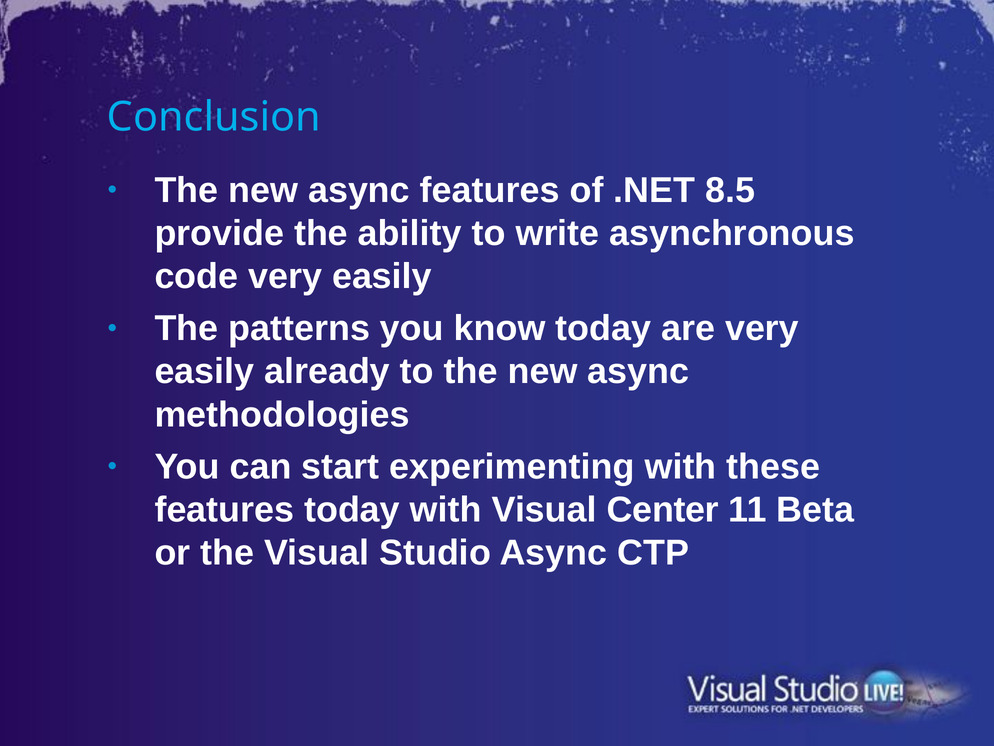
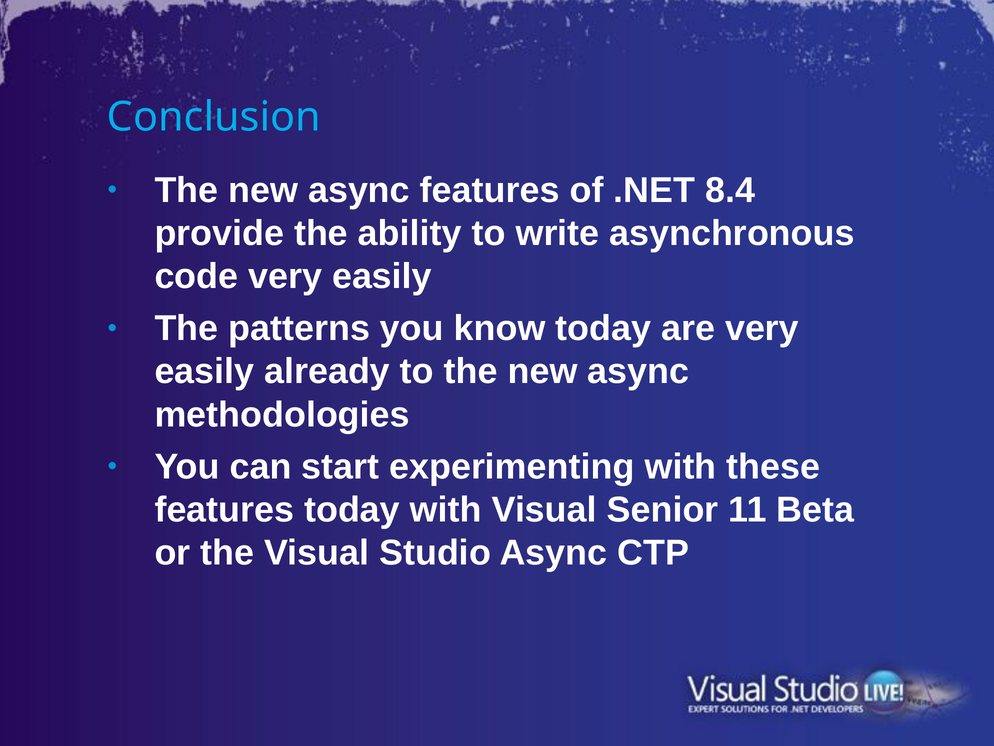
8.5: 8.5 -> 8.4
Center: Center -> Senior
